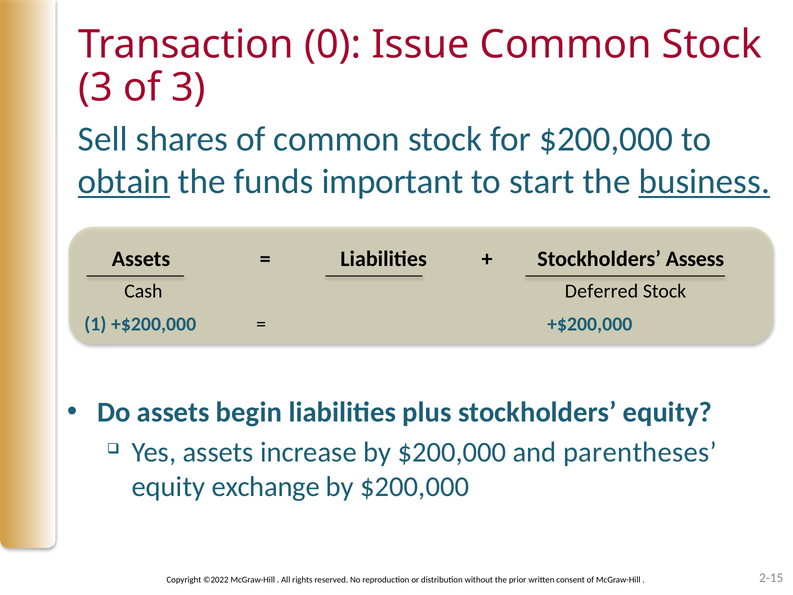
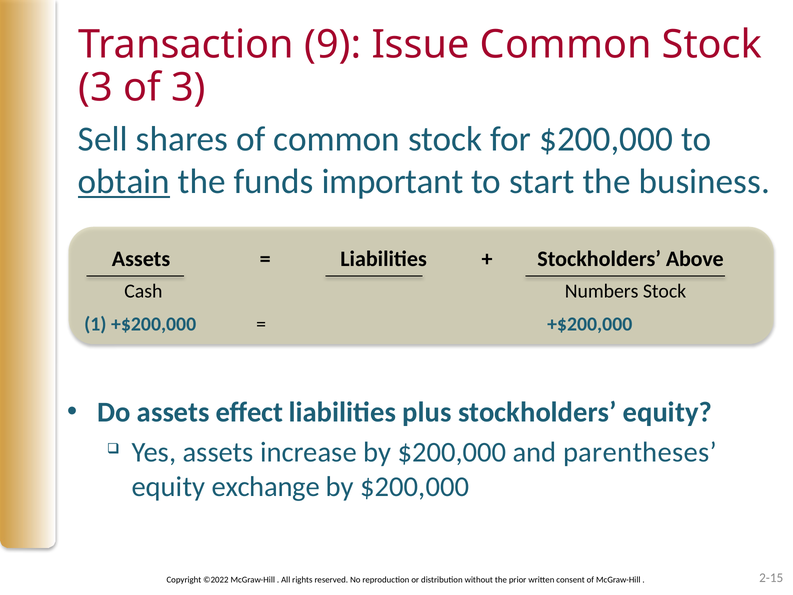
0: 0 -> 9
business underline: present -> none
Assess: Assess -> Above
Deferred: Deferred -> Numbers
begin: begin -> effect
